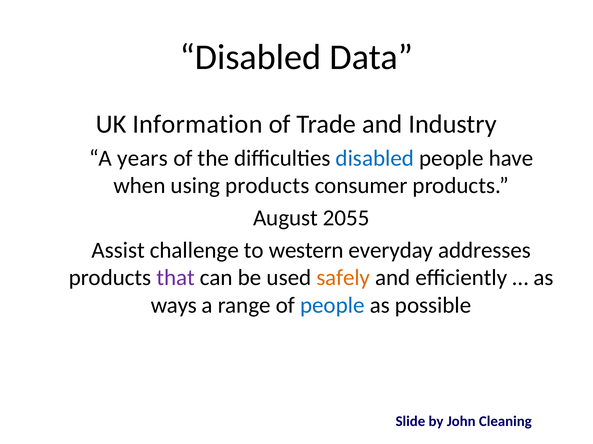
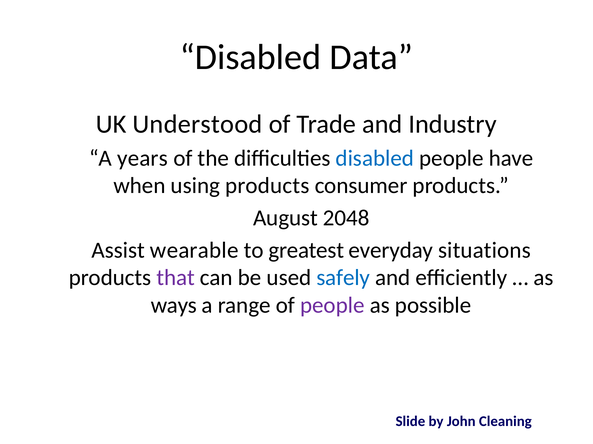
Information: Information -> Understood
2055: 2055 -> 2048
challenge: challenge -> wearable
western: western -> greatest
addresses: addresses -> situations
safely colour: orange -> blue
people at (332, 306) colour: blue -> purple
